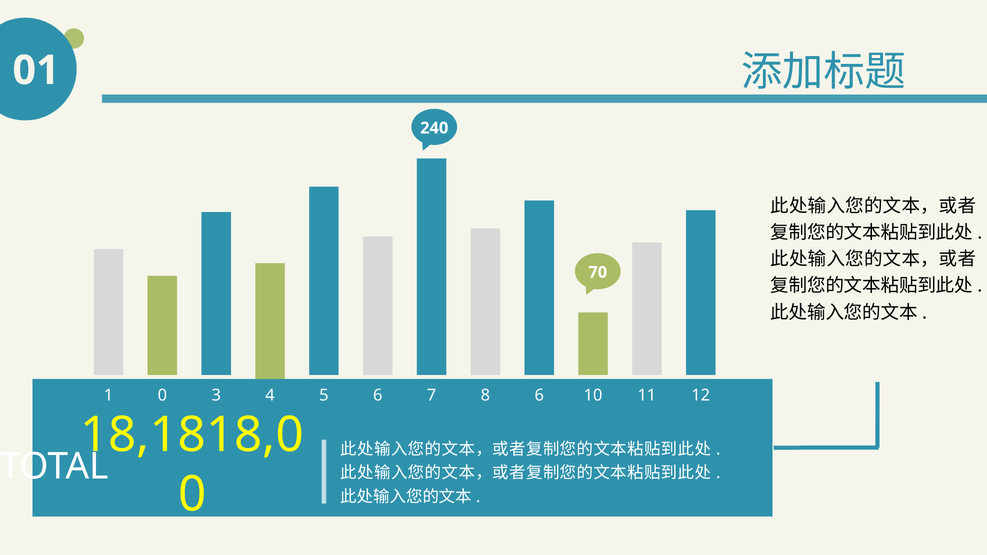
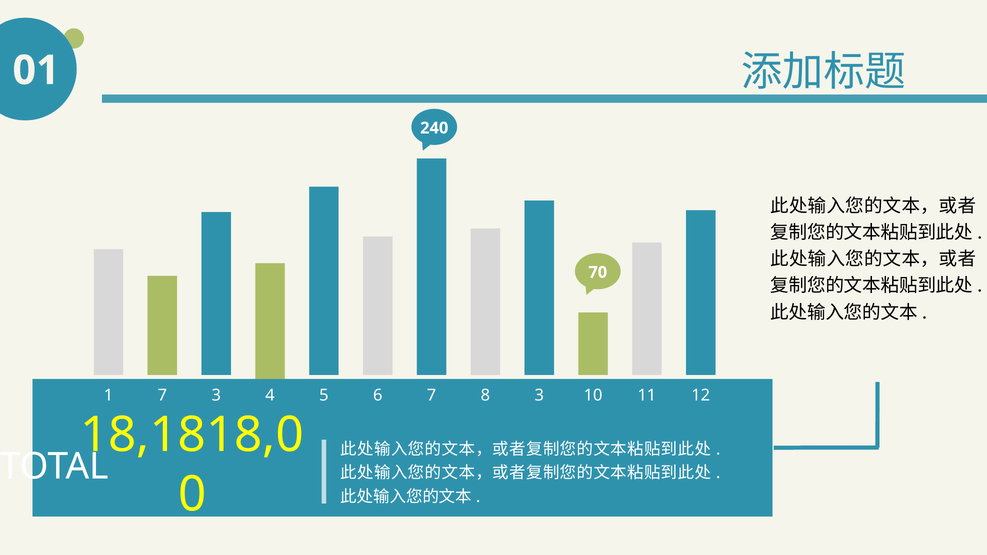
1 0: 0 -> 7
8 6: 6 -> 3
